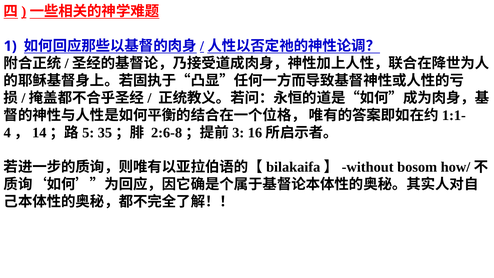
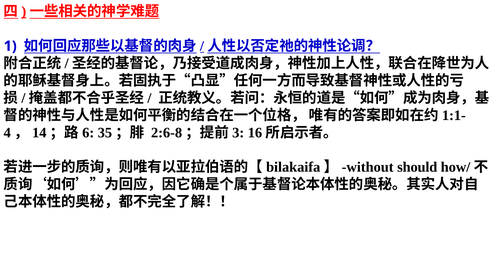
5: 5 -> 6
bosom: bosom -> should
